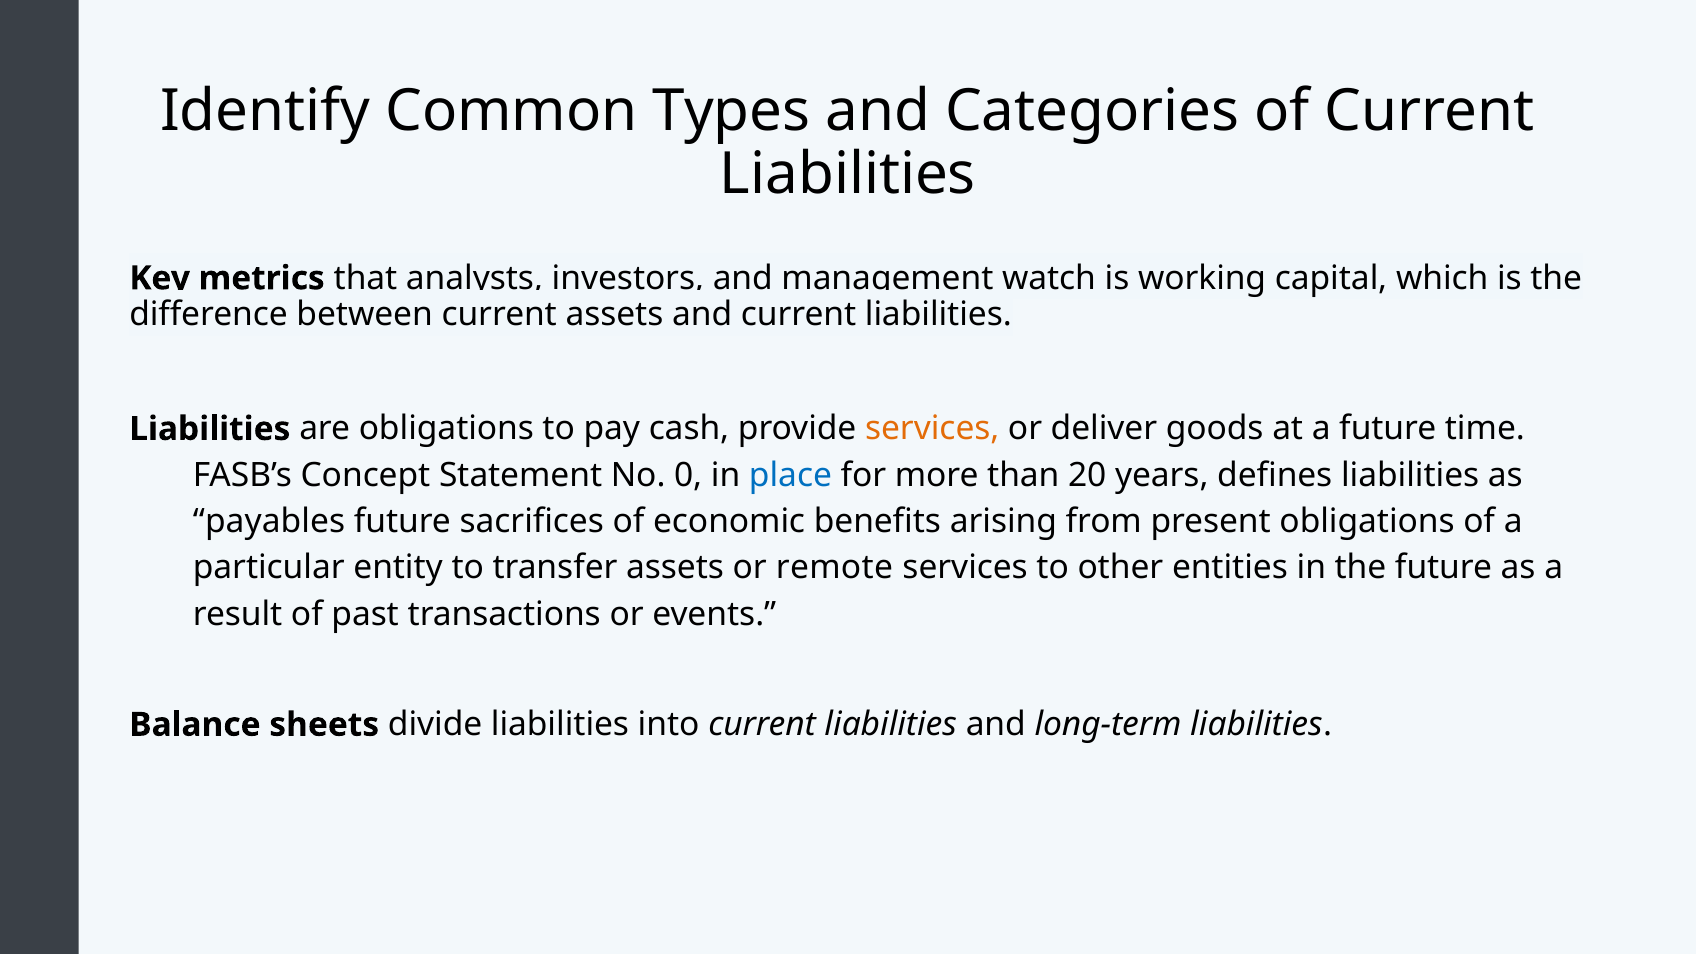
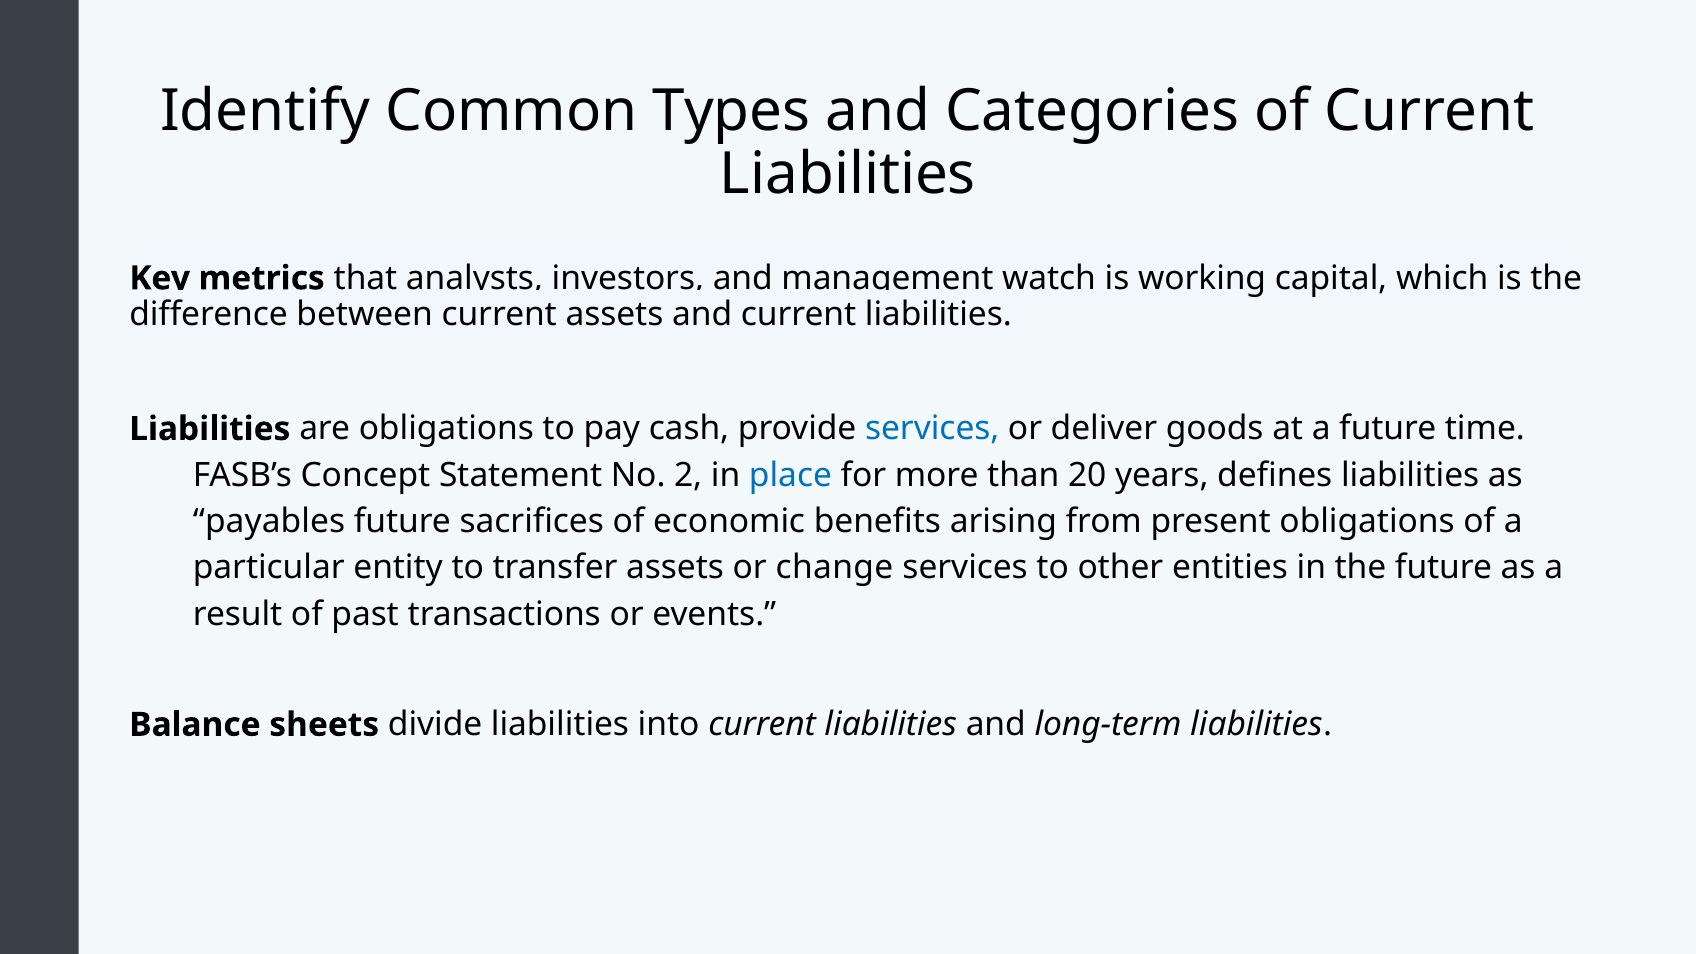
services at (932, 429) colour: orange -> blue
0: 0 -> 2
remote: remote -> change
